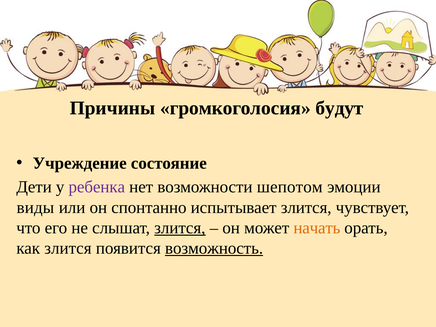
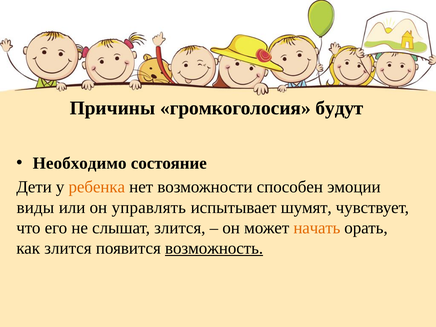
Учреждение: Учреждение -> Необходимо
ребенка colour: purple -> orange
шепотом: шепотом -> способен
спонтанно: спонтанно -> управлять
испытывает злится: злится -> шумят
злится at (180, 228) underline: present -> none
